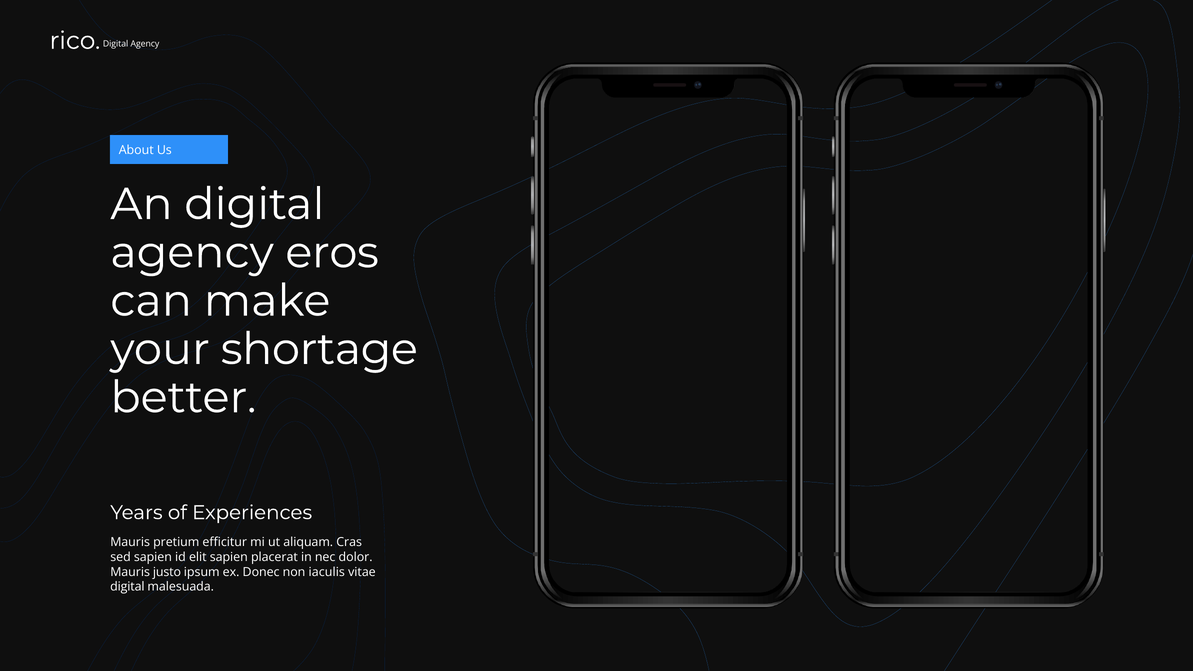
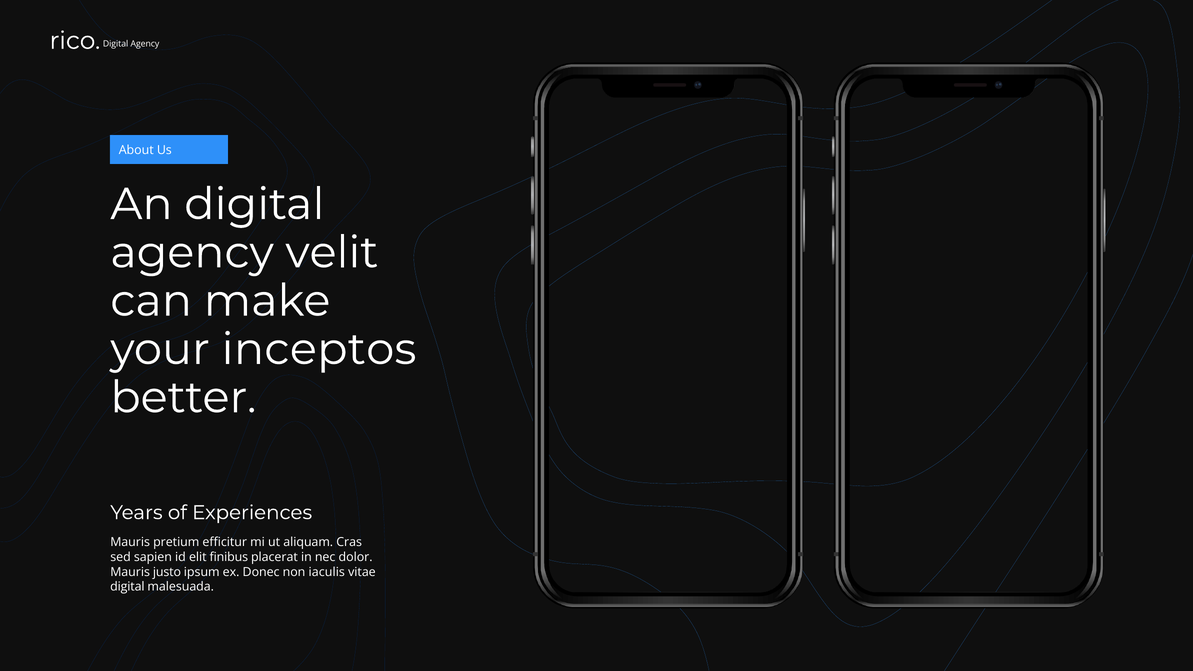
eros: eros -> velit
shortage: shortage -> inceptos
elit sapien: sapien -> finibus
